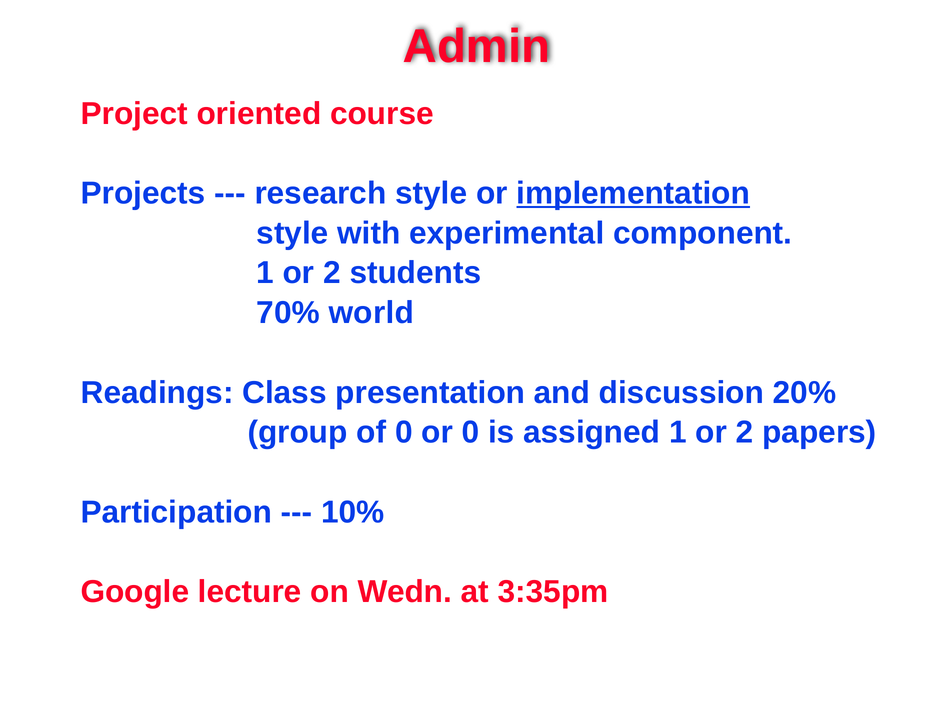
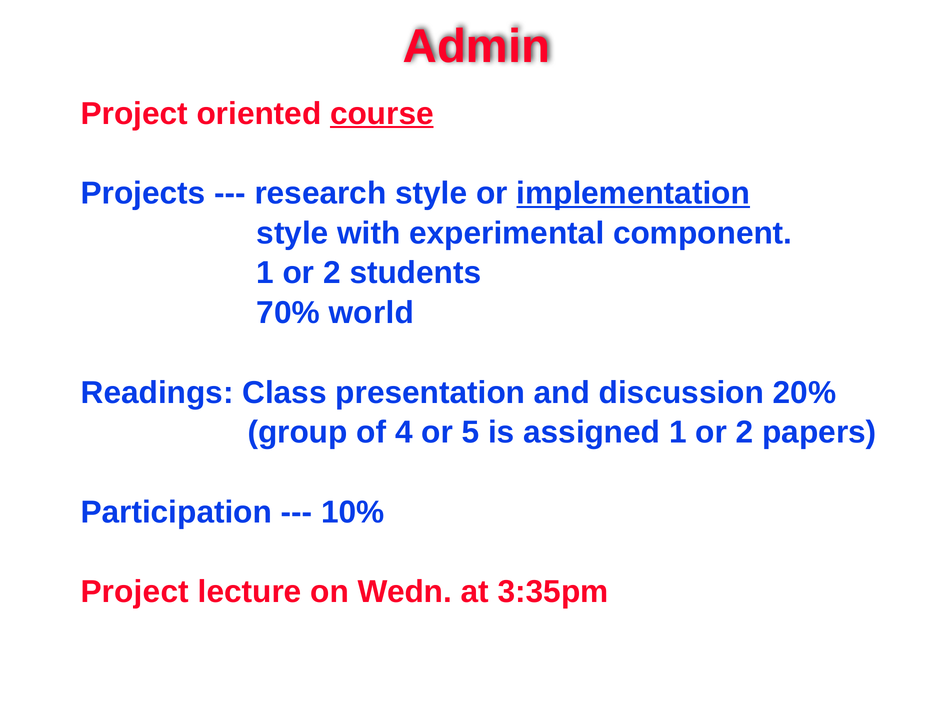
course underline: none -> present
of 0: 0 -> 4
or 0: 0 -> 5
Google at (135, 592): Google -> Project
